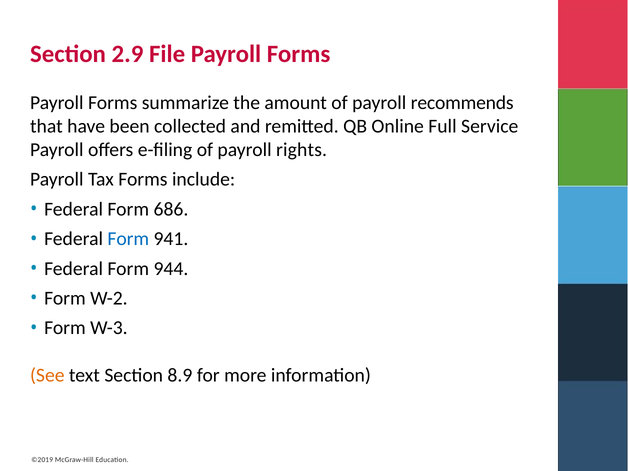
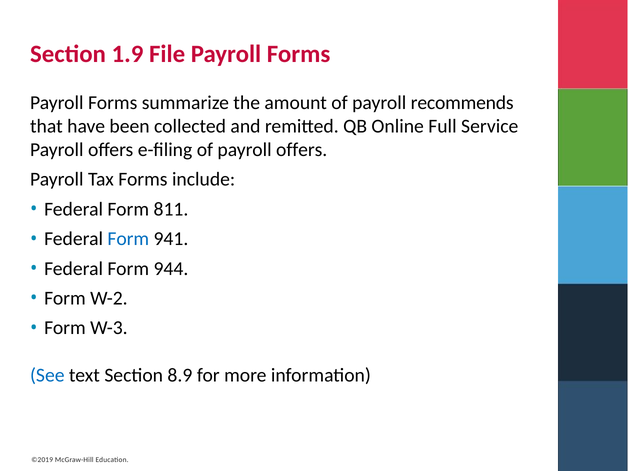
2.9: 2.9 -> 1.9
of payroll rights: rights -> offers
686: 686 -> 811
See colour: orange -> blue
